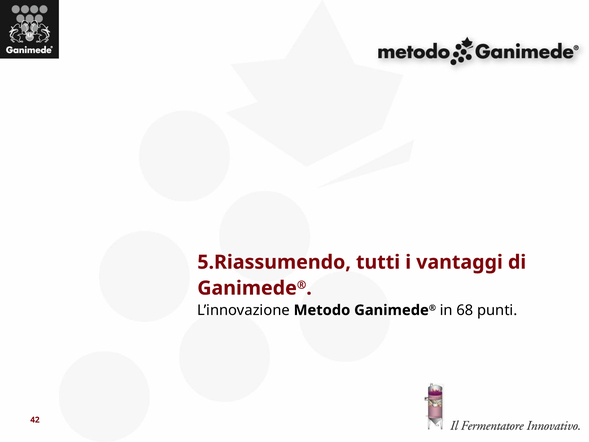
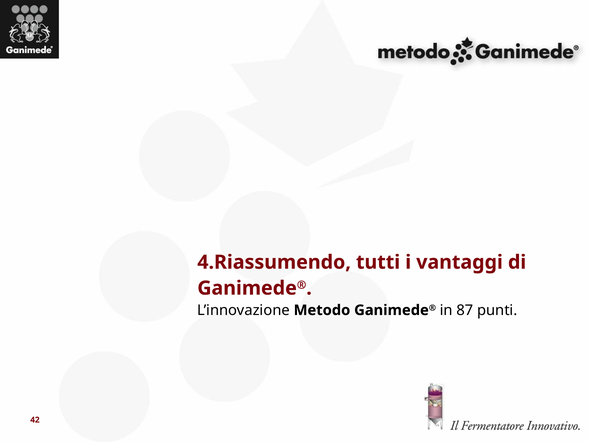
5.Riassumendo: 5.Riassumendo -> 4.Riassumendo
68: 68 -> 87
